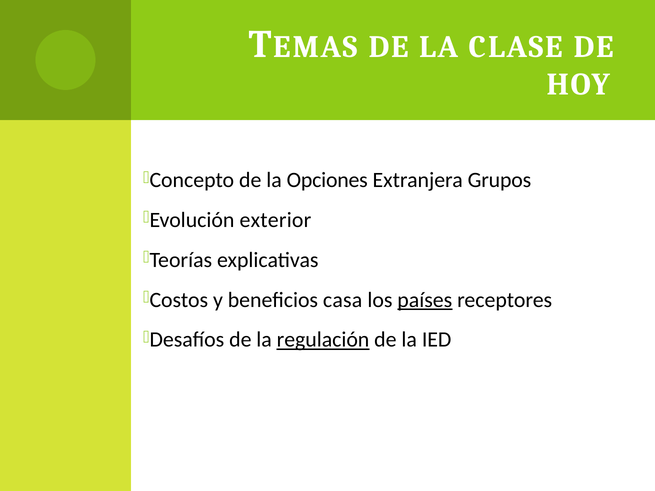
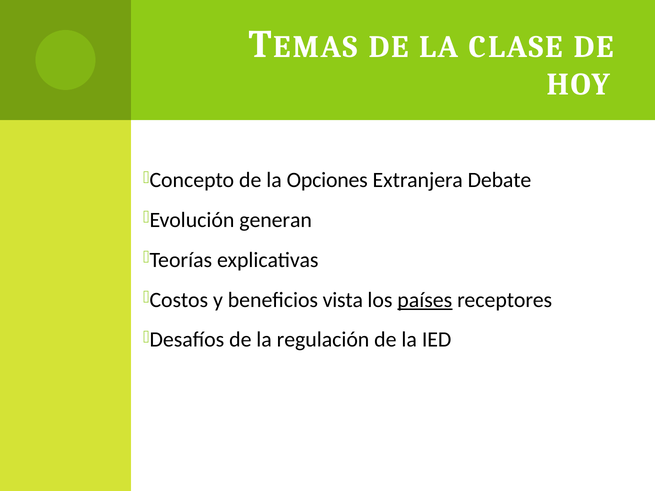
Grupos: Grupos -> Debate
exterior: exterior -> generan
casa: casa -> vista
regulación underline: present -> none
